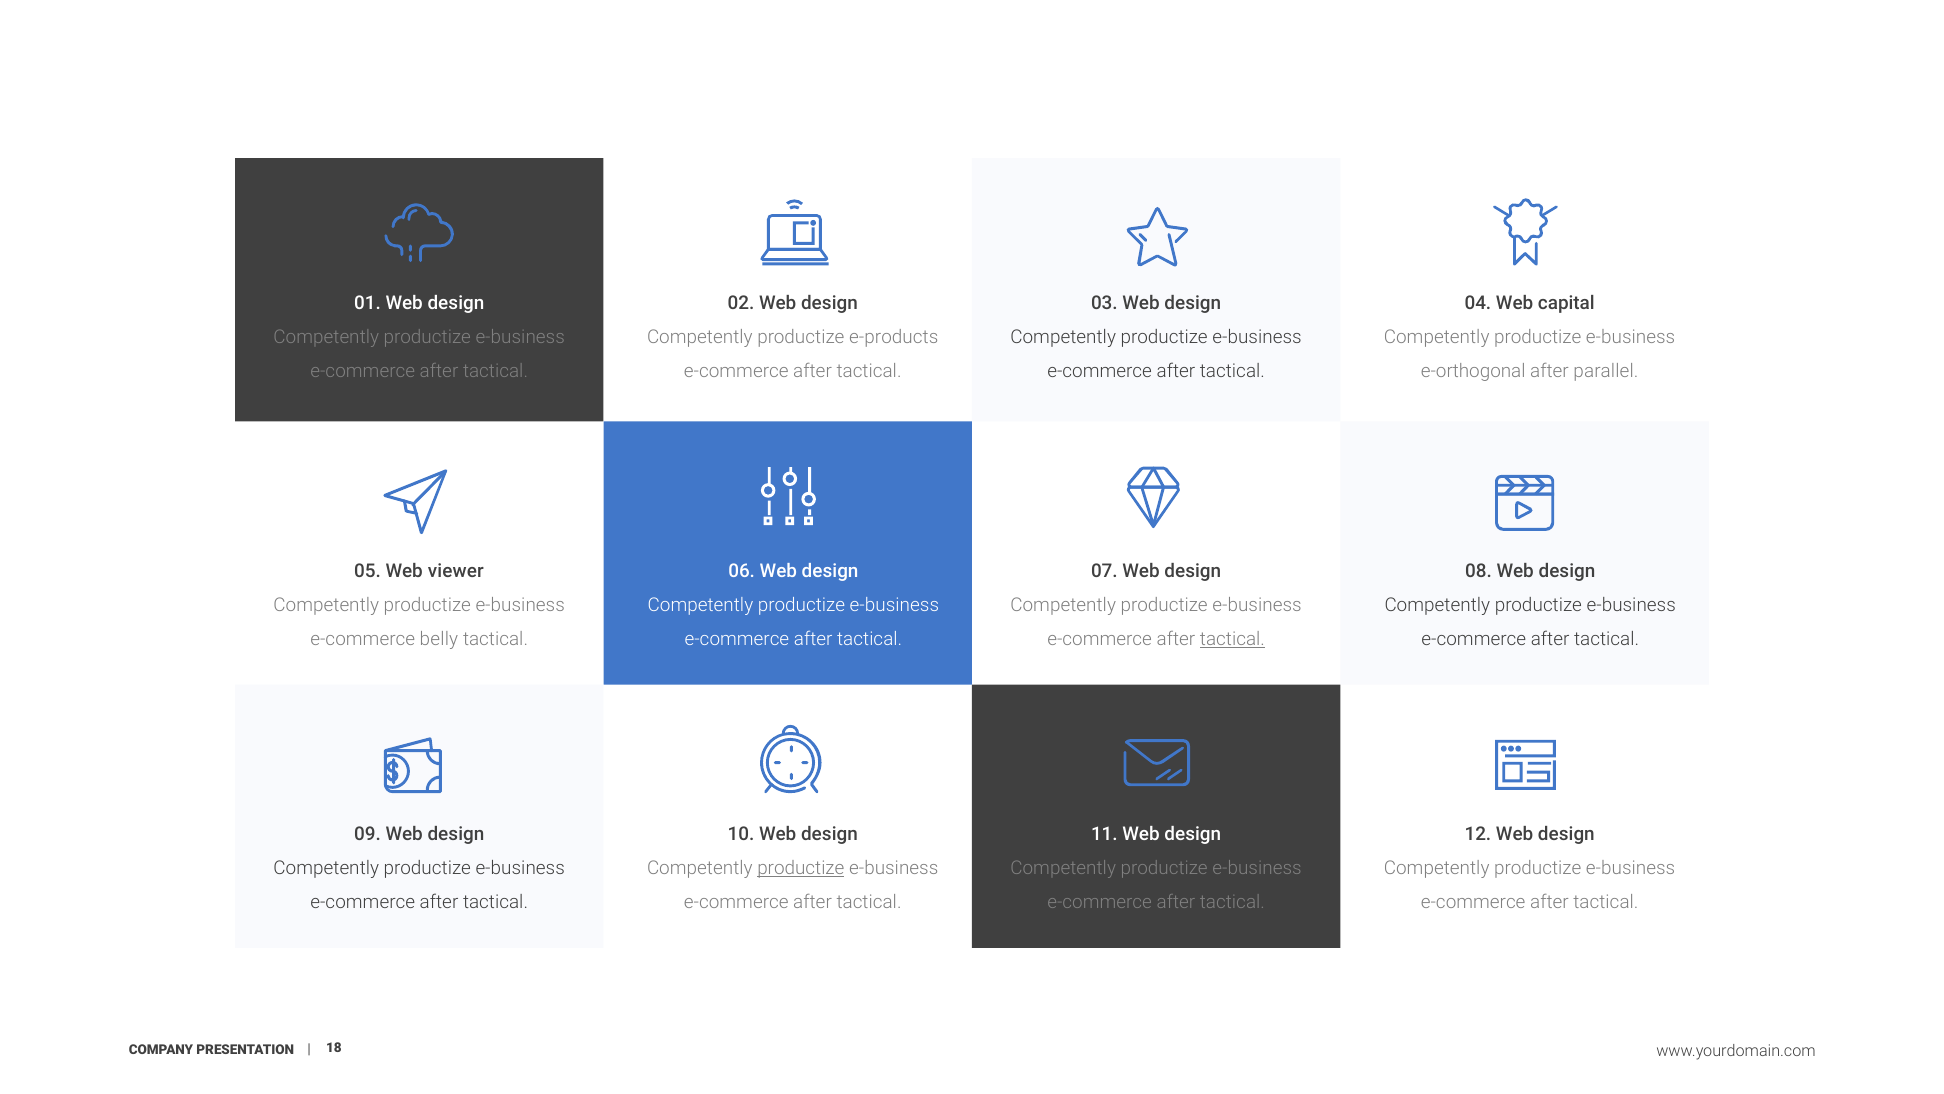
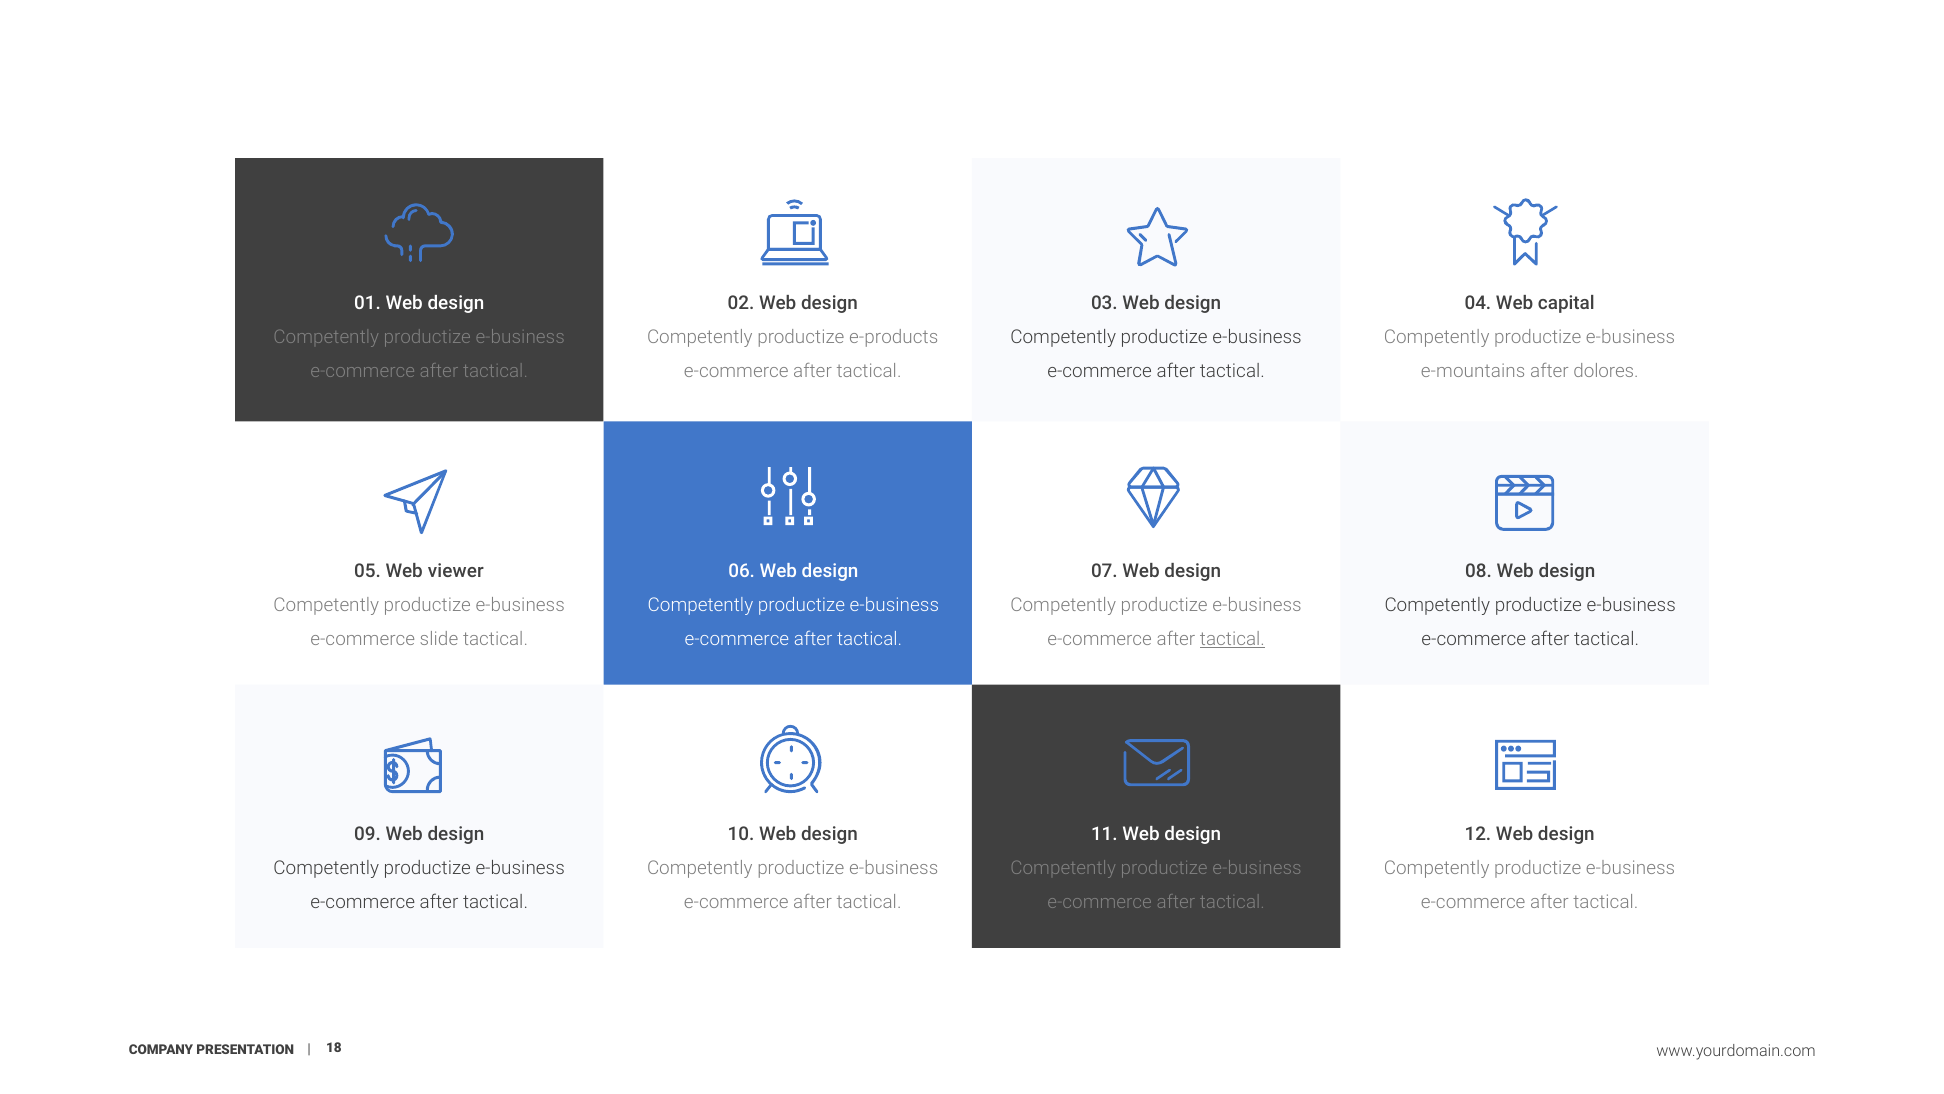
e-orthogonal: e-orthogonal -> e-mountains
parallel: parallel -> dolores
belly: belly -> slide
productize at (801, 868) underline: present -> none
